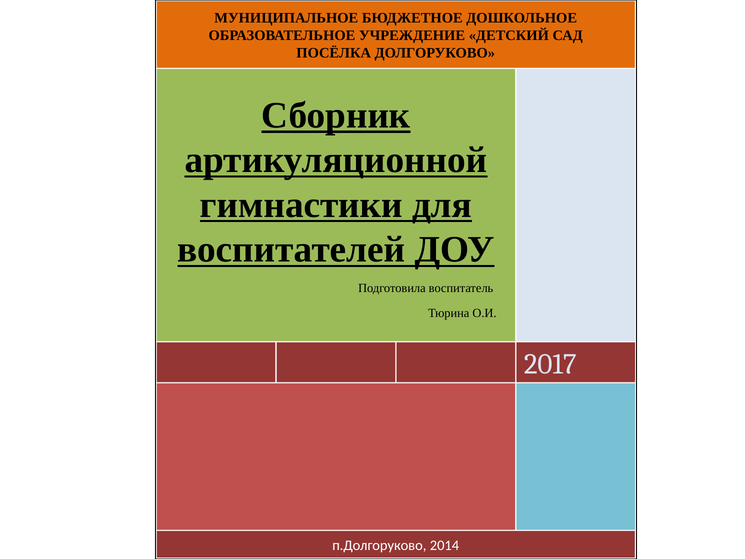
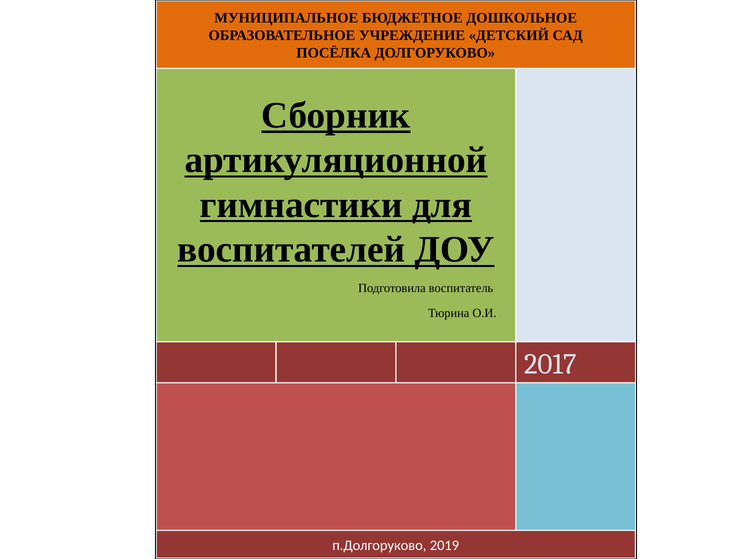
2014: 2014 -> 2019
